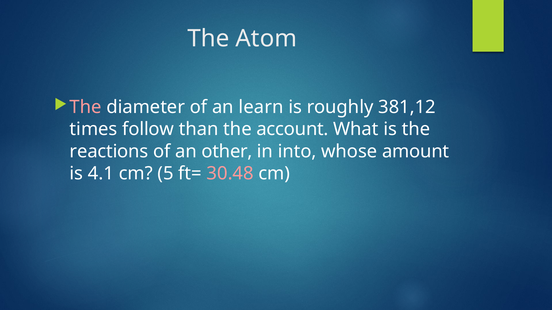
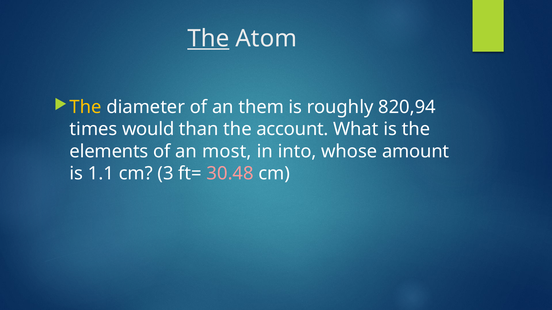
The at (208, 39) underline: none -> present
The at (86, 107) colour: pink -> yellow
learn: learn -> them
381,12: 381,12 -> 820,94
follow: follow -> would
reactions: reactions -> elements
other: other -> most
4.1: 4.1 -> 1.1
5: 5 -> 3
